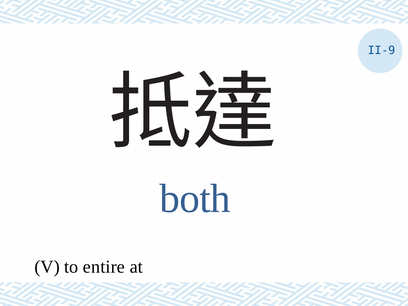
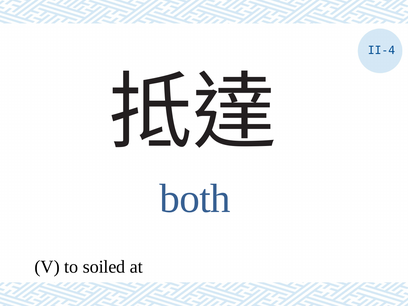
II-9: II-9 -> II-4
entire: entire -> soiled
